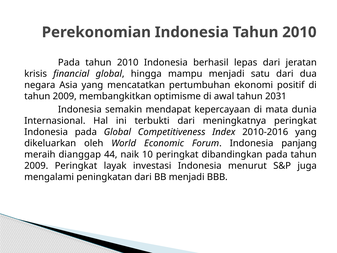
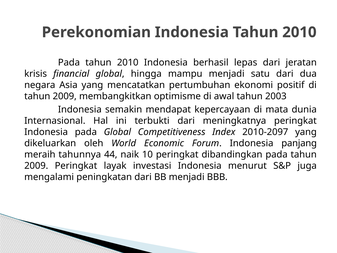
2031: 2031 -> 2003
2010-2016: 2010-2016 -> 2010-2097
dianggap: dianggap -> tahunnya
